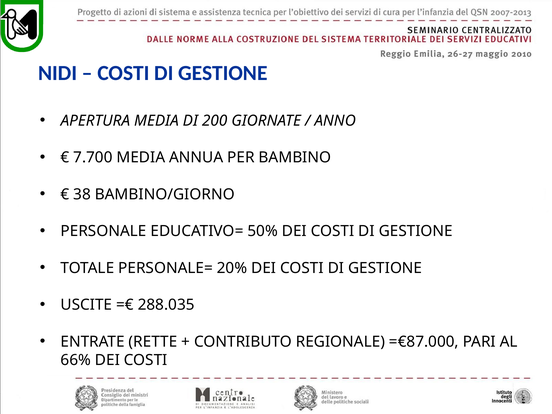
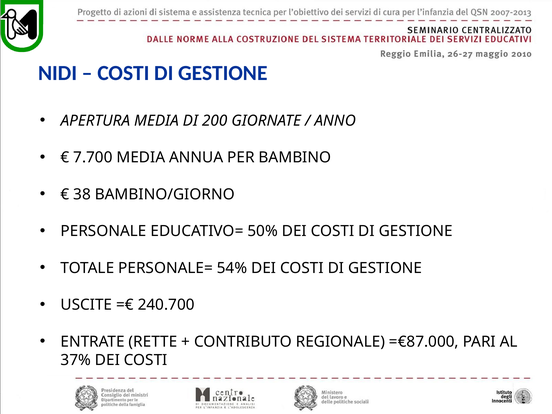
20%: 20% -> 54%
288.035: 288.035 -> 240.700
66%: 66% -> 37%
